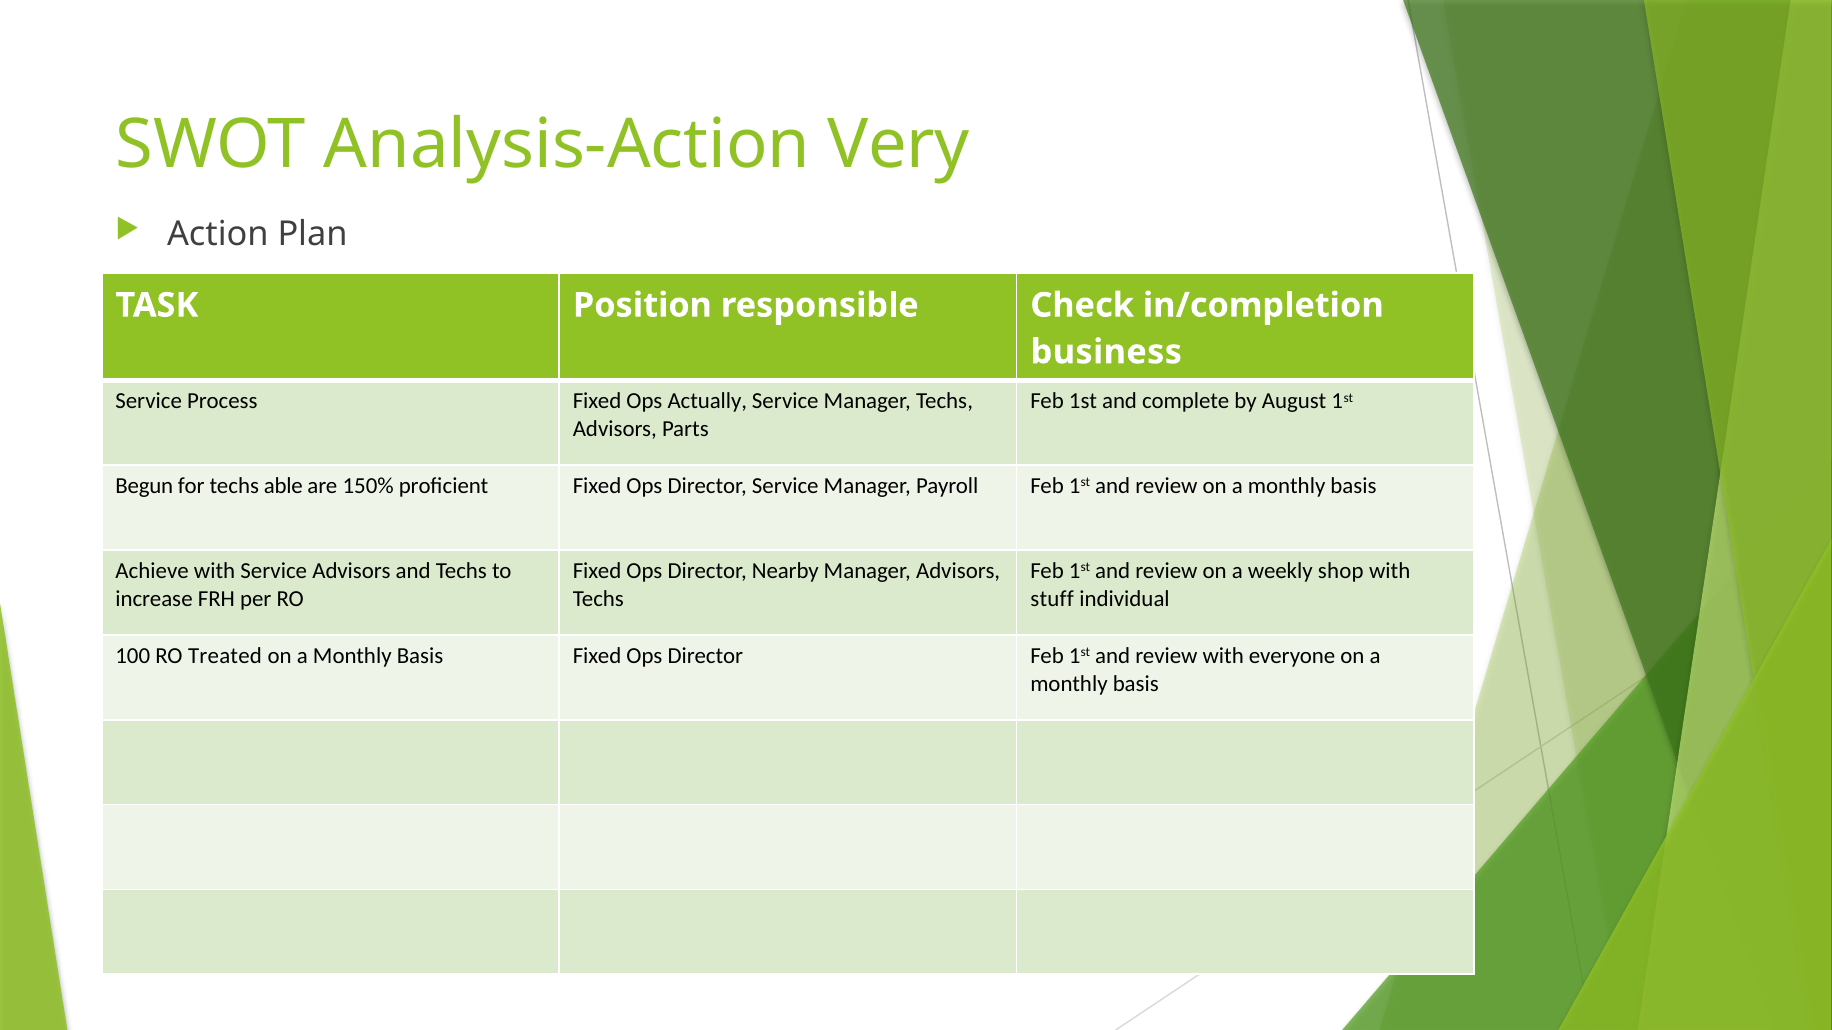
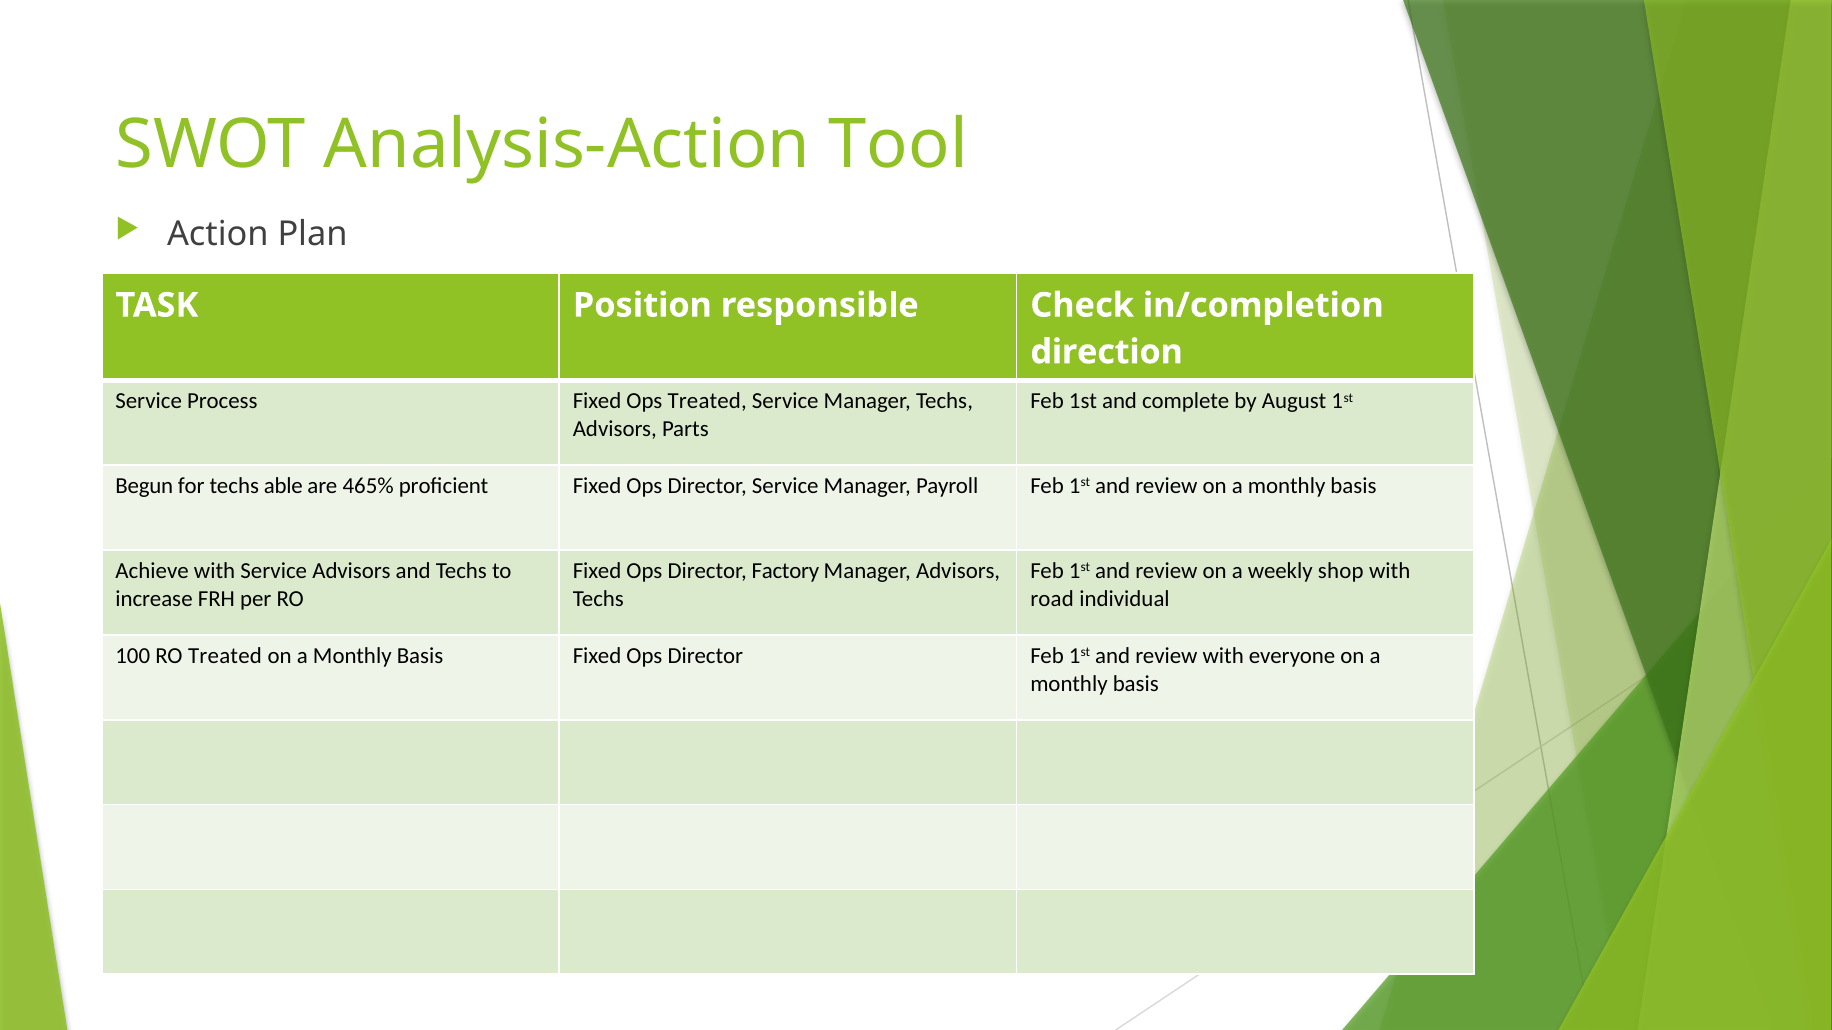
Very: Very -> Tool
business: business -> direction
Ops Actually: Actually -> Treated
150%: 150% -> 465%
Nearby: Nearby -> Factory
stuff: stuff -> road
